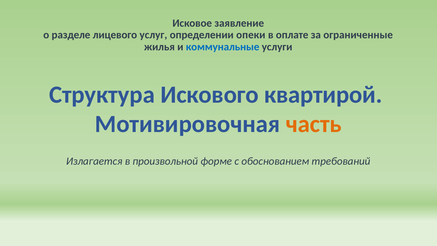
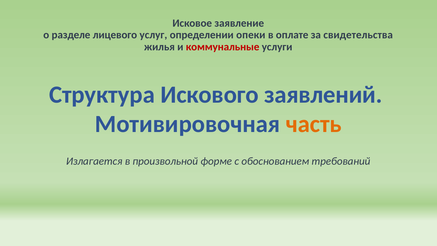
ограниченные: ограниченные -> свидетельства
коммунальные colour: blue -> red
квартирой: квартирой -> заявлений
